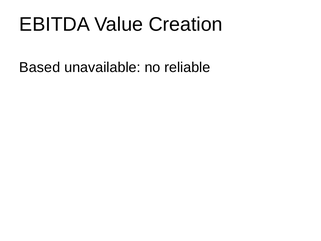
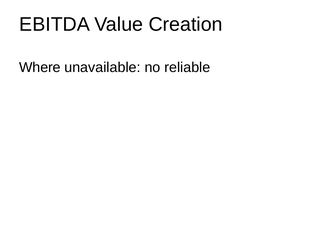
Based: Based -> Where
